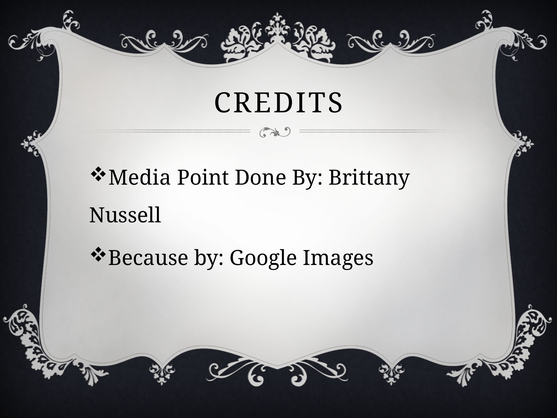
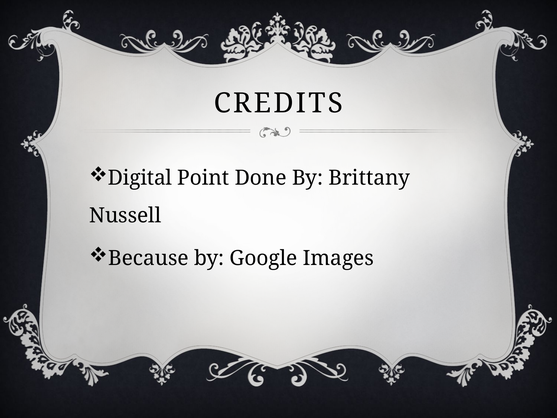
Media: Media -> Digital
